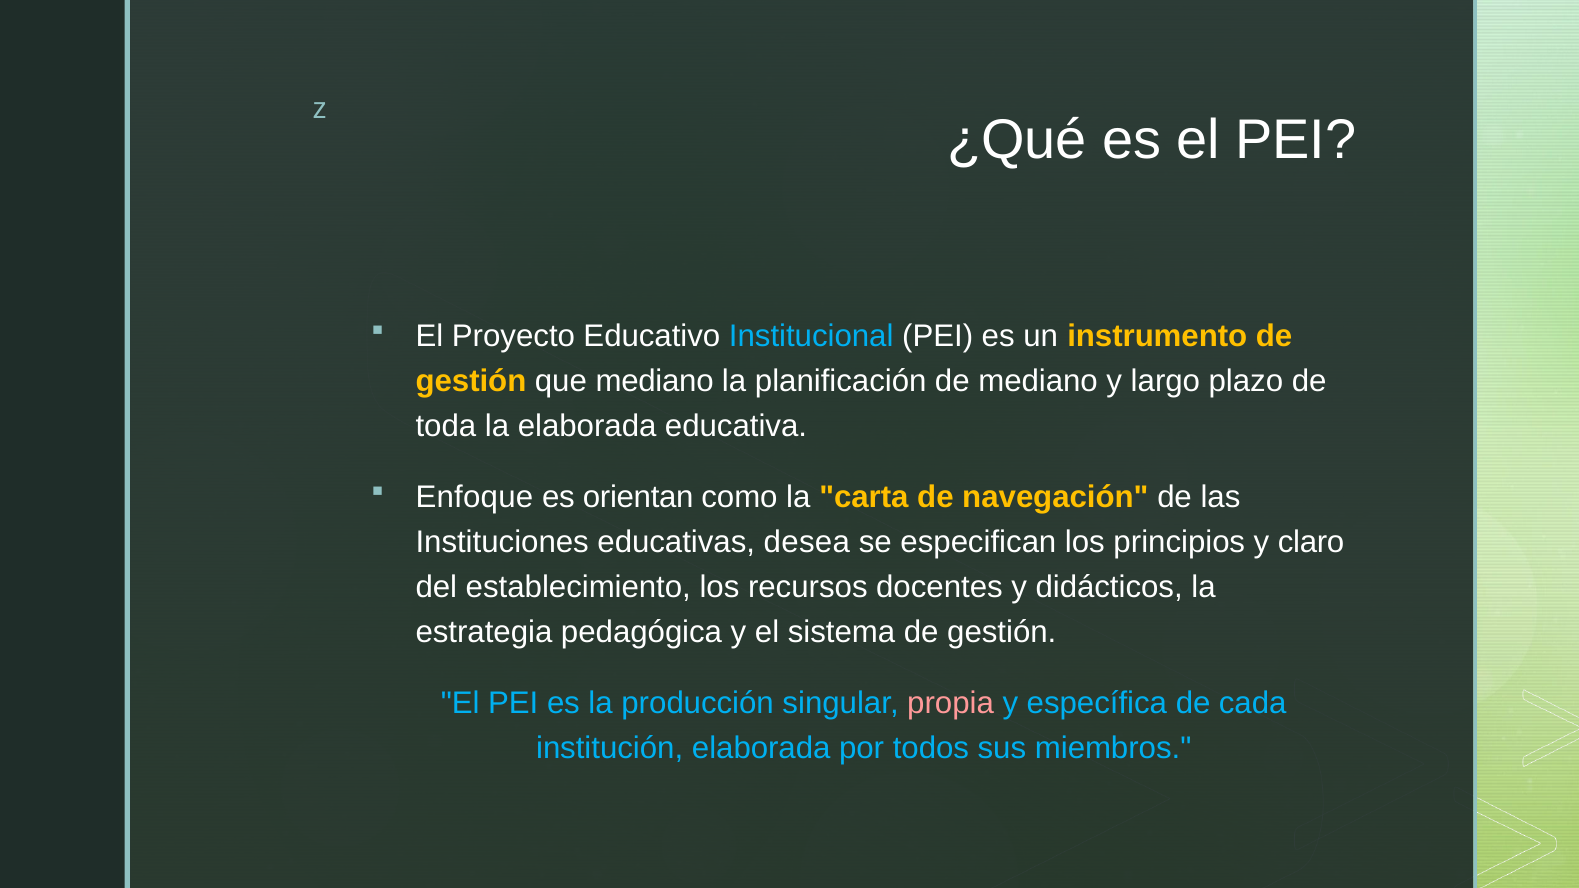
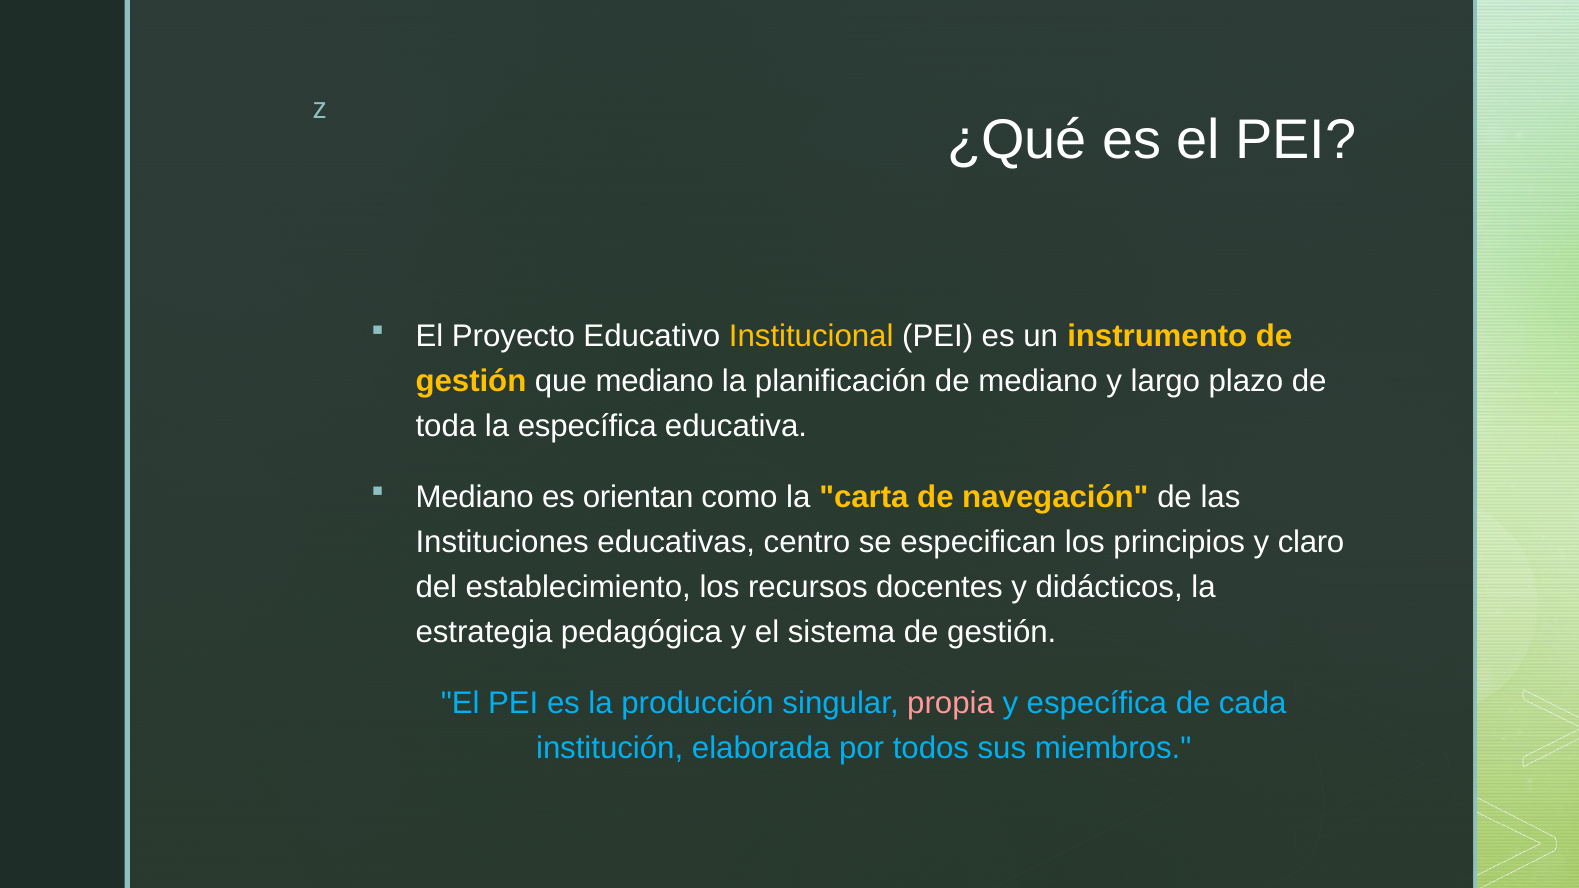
Institucional colour: light blue -> yellow
la elaborada: elaborada -> específica
Enfoque at (474, 497): Enfoque -> Mediano
desea: desea -> centro
